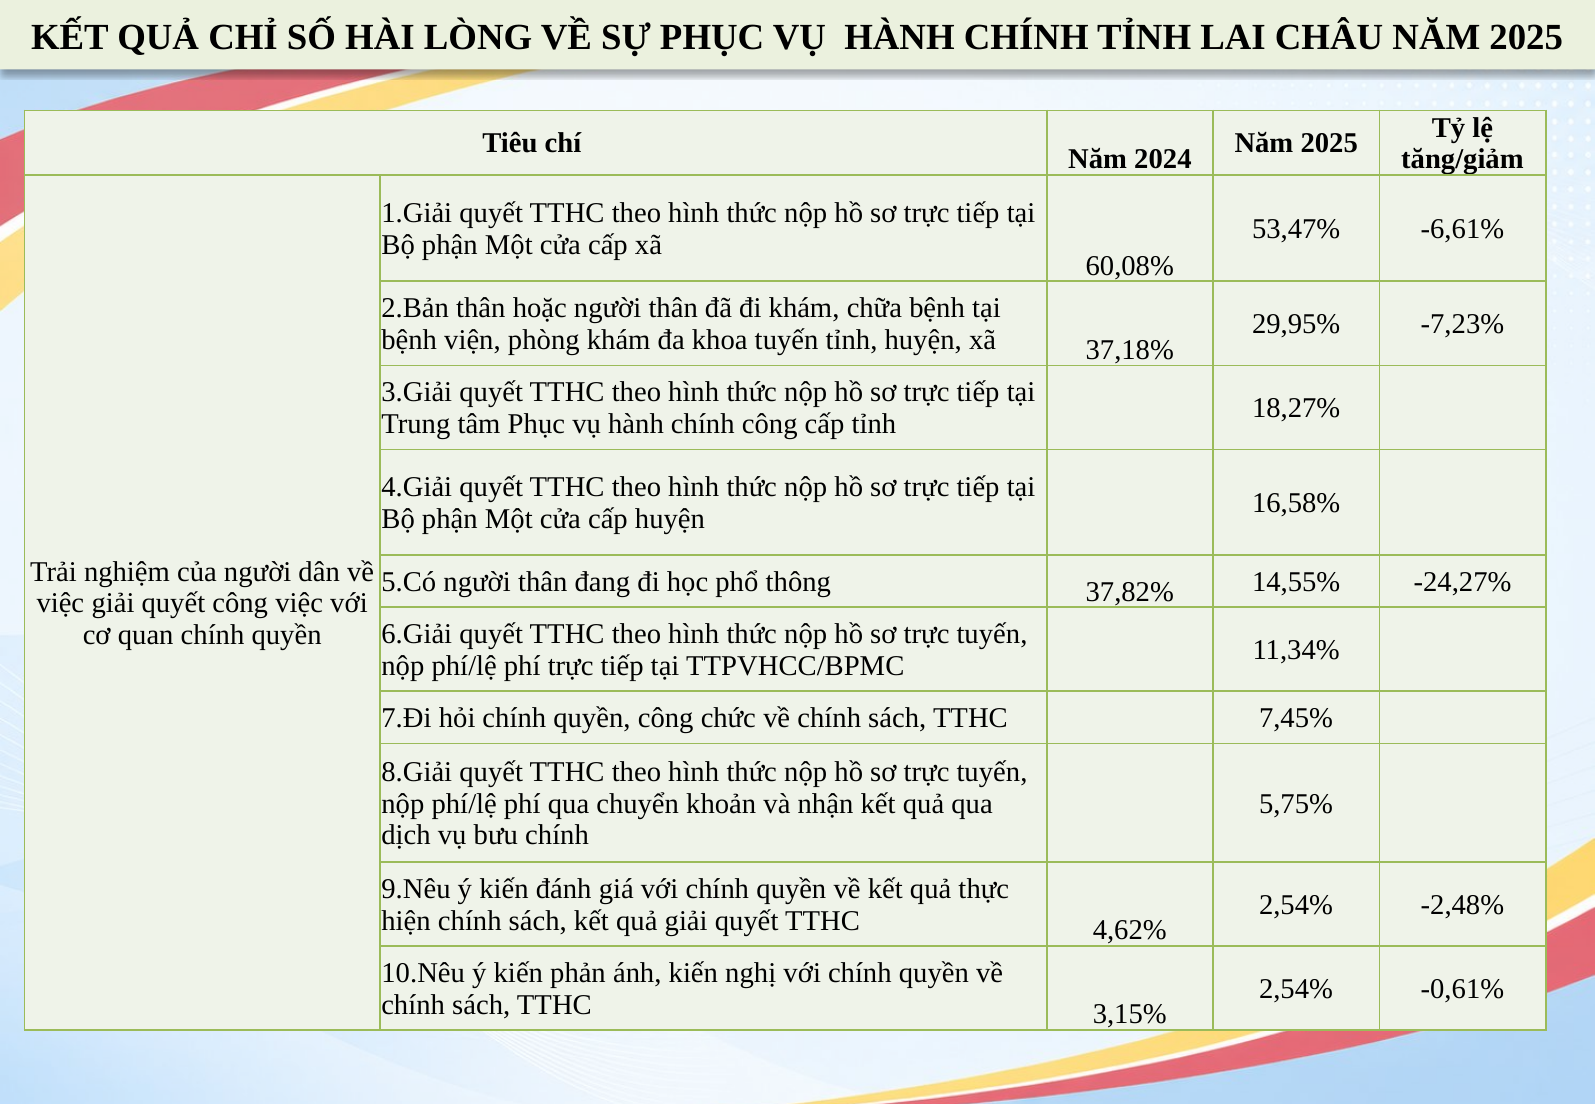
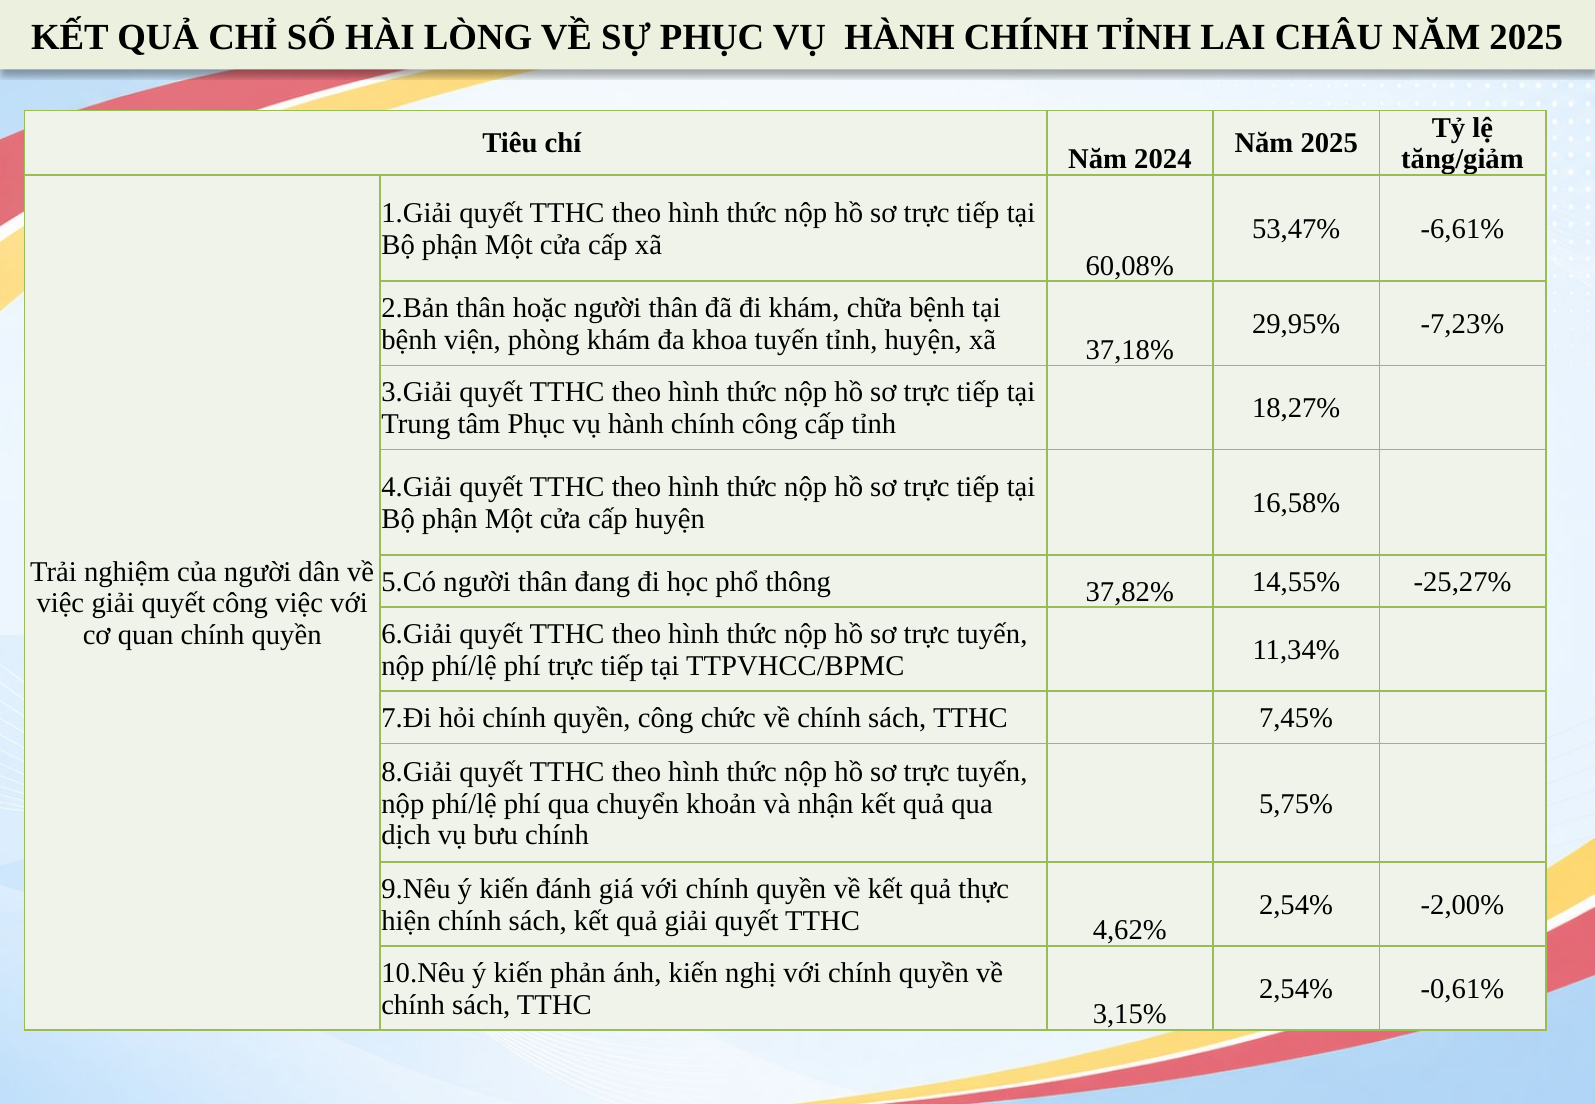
-24,27%: -24,27% -> -25,27%
-2,48%: -2,48% -> -2,00%
